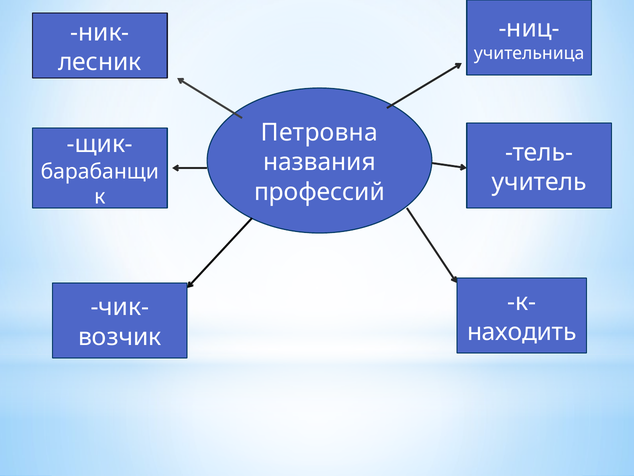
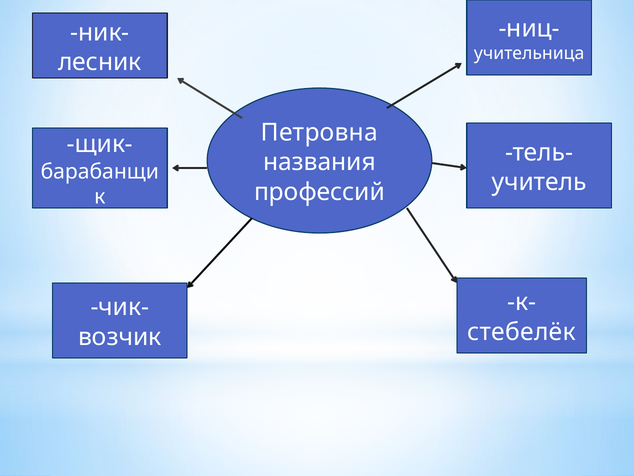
находить: находить -> стебелёк
